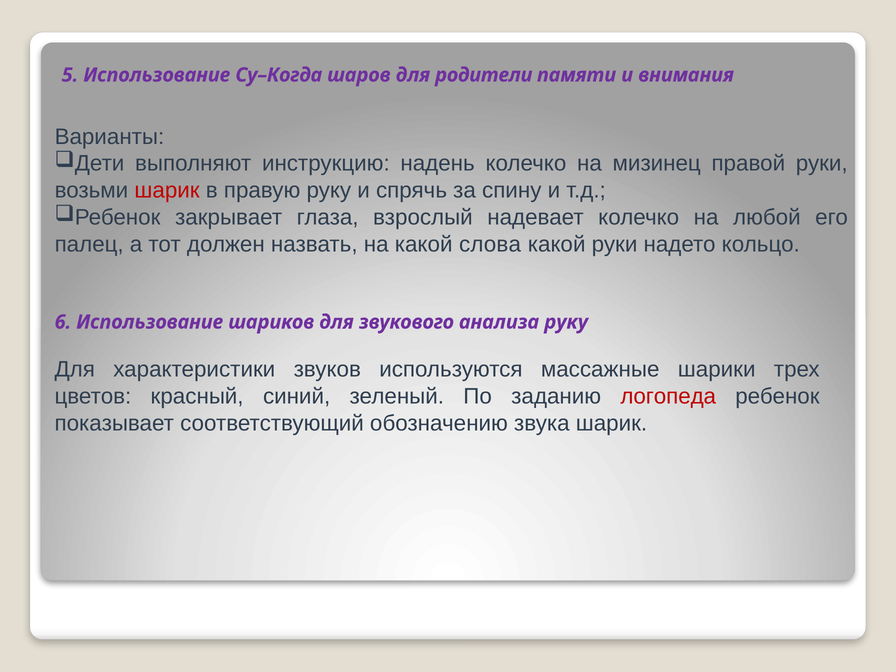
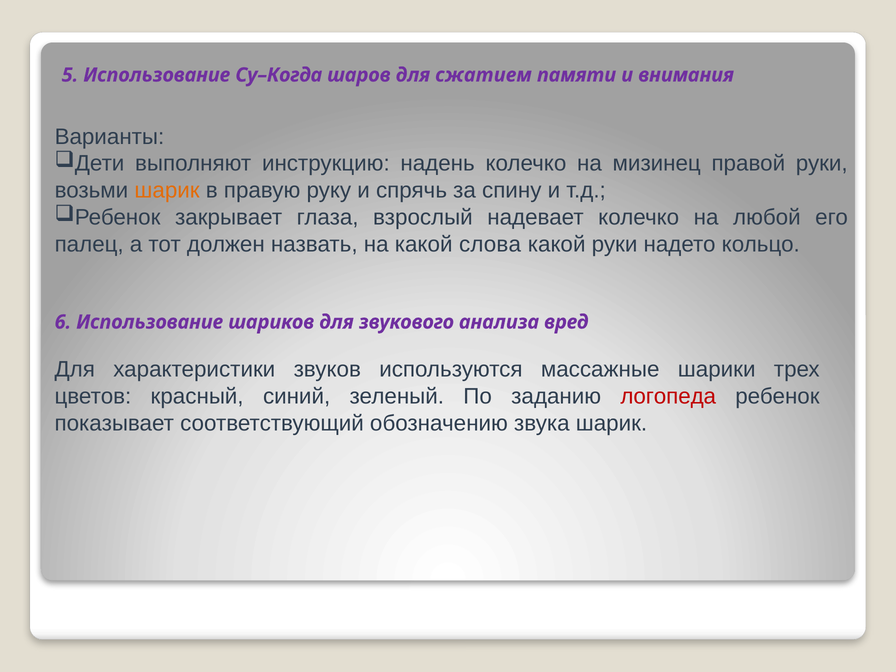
родители: родители -> сжатием
шарик at (167, 190) colour: red -> orange
анализа руку: руку -> вред
